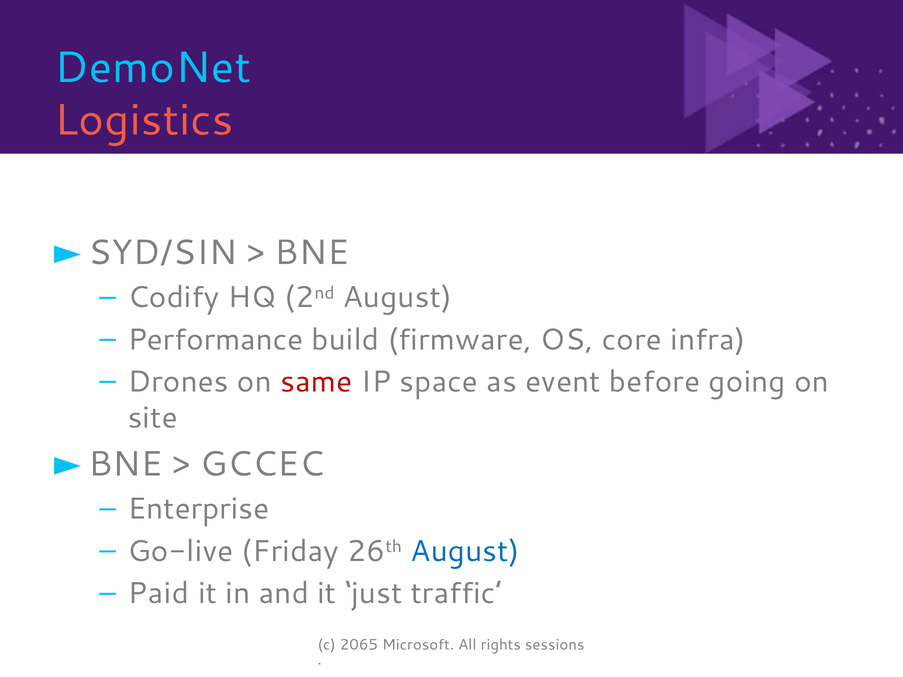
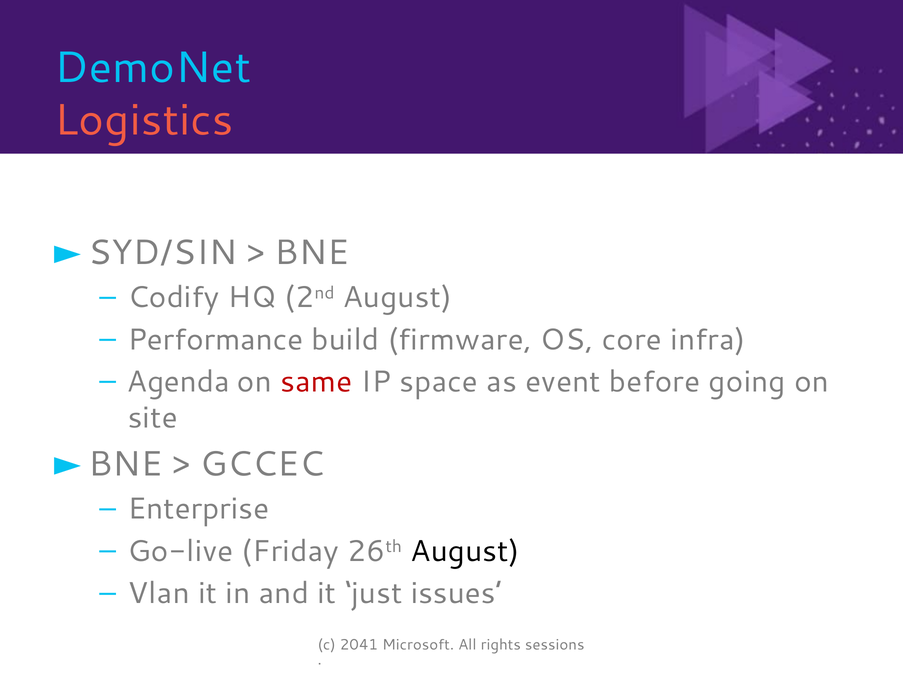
Drones: Drones -> Agenda
August at (465, 551) colour: blue -> black
Paid: Paid -> Vlan
traffic: traffic -> issues
2065: 2065 -> 2041
